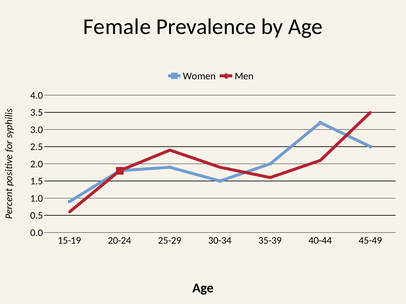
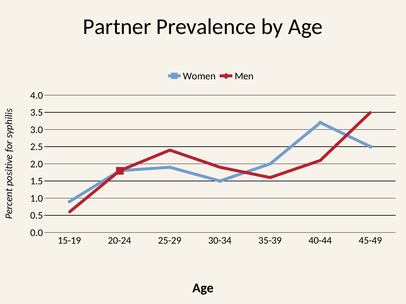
Female: Female -> Partner
